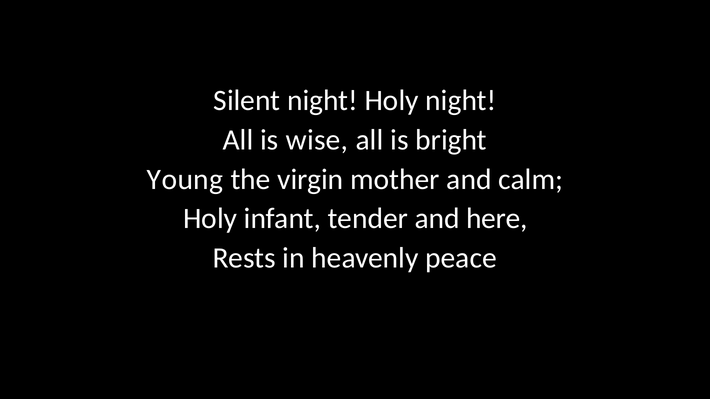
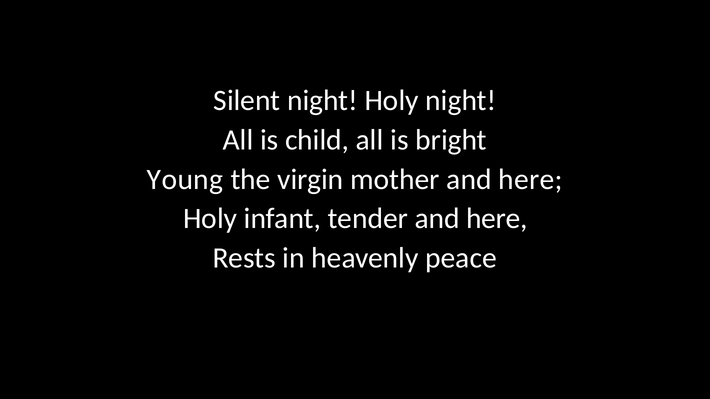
wise: wise -> child
mother and calm: calm -> here
